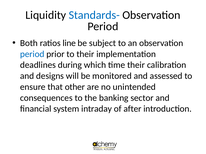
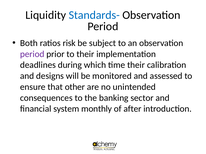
line: line -> risk
period at (32, 54) colour: blue -> purple
intraday: intraday -> monthly
